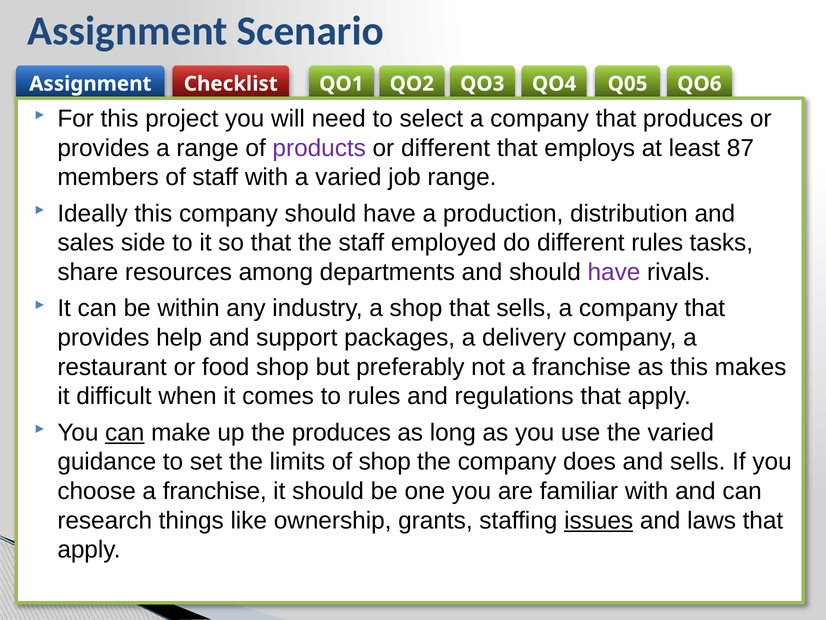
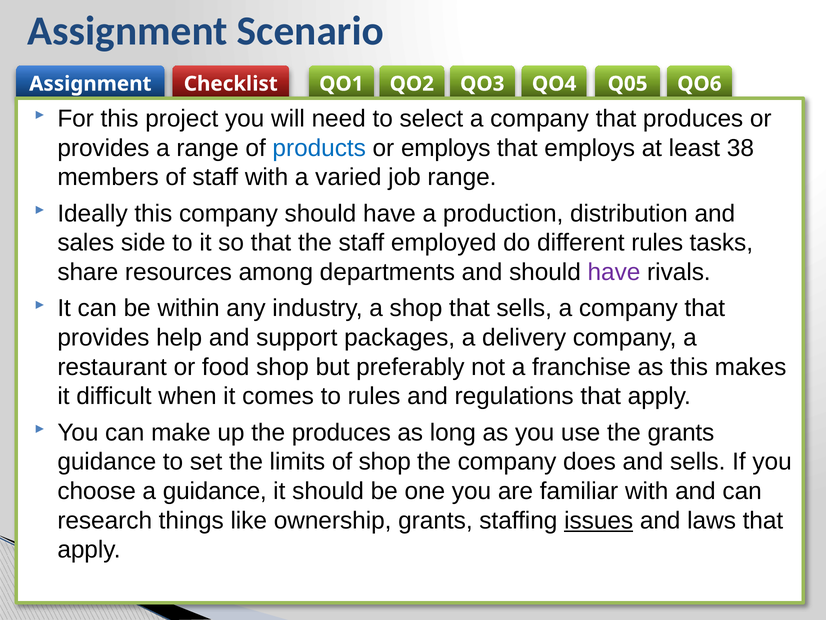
products colour: purple -> blue
or different: different -> employs
87: 87 -> 38
can at (125, 432) underline: present -> none
the varied: varied -> grants
choose a franchise: franchise -> guidance
